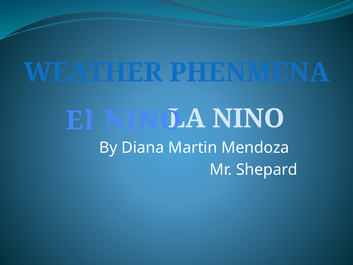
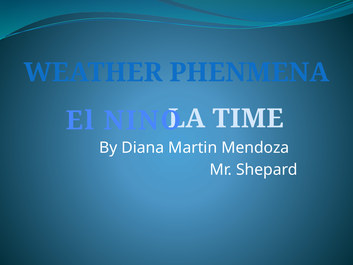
LA NINO: NINO -> TIME
